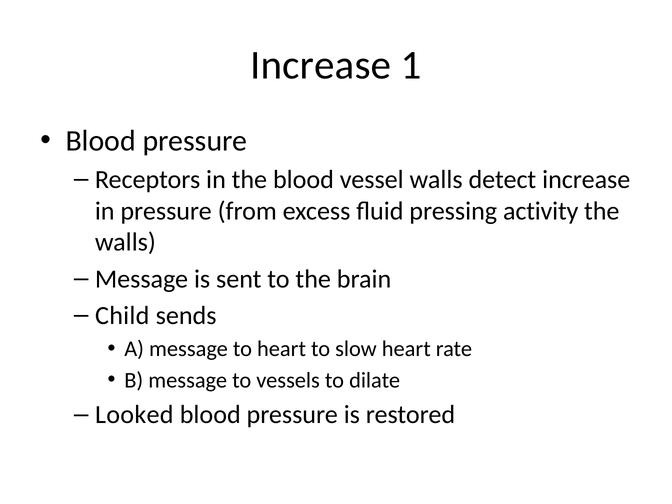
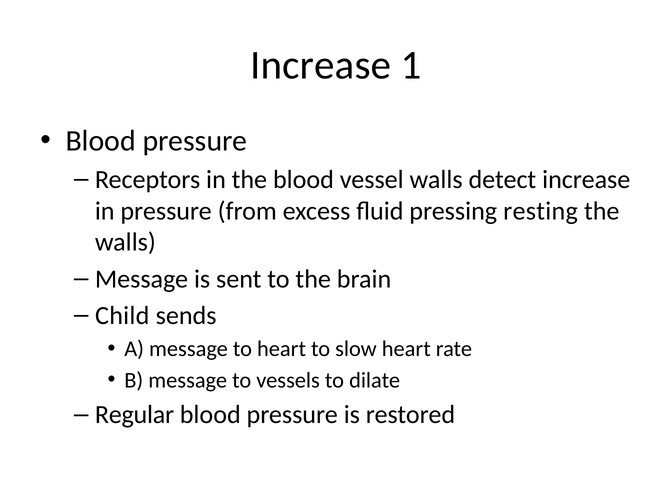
activity: activity -> resting
Looked: Looked -> Regular
